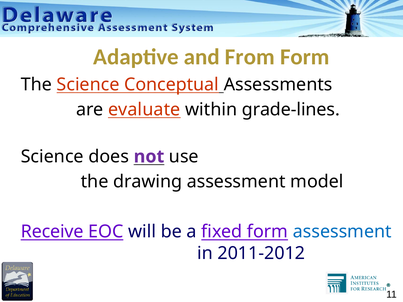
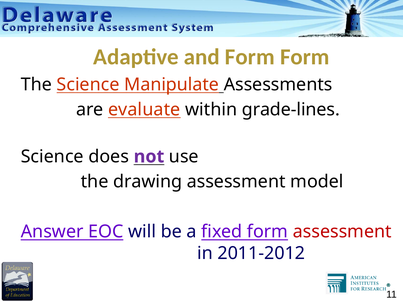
and From: From -> Form
Conceptual: Conceptual -> Manipulate
Receive: Receive -> Answer
assessment at (342, 232) colour: blue -> red
